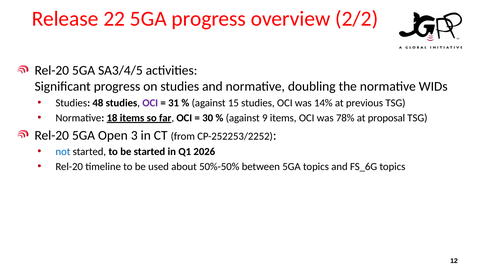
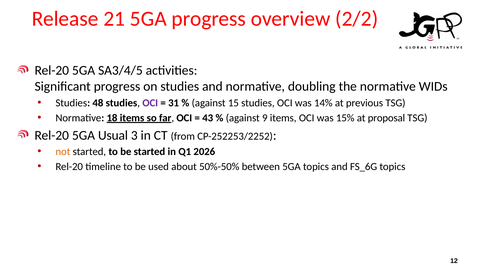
22: 22 -> 21
30: 30 -> 43
78%: 78% -> 15%
Open: Open -> Usual
not colour: blue -> orange
